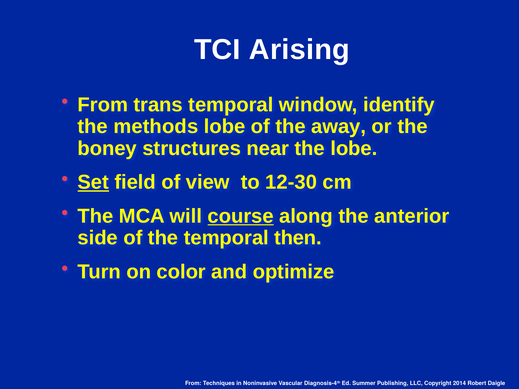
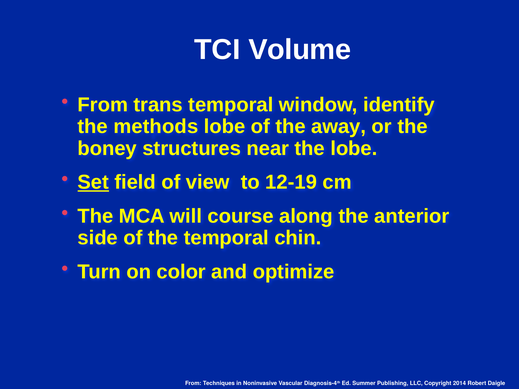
Arising: Arising -> Volume
12-30: 12-30 -> 12-19
course underline: present -> none
then: then -> chin
